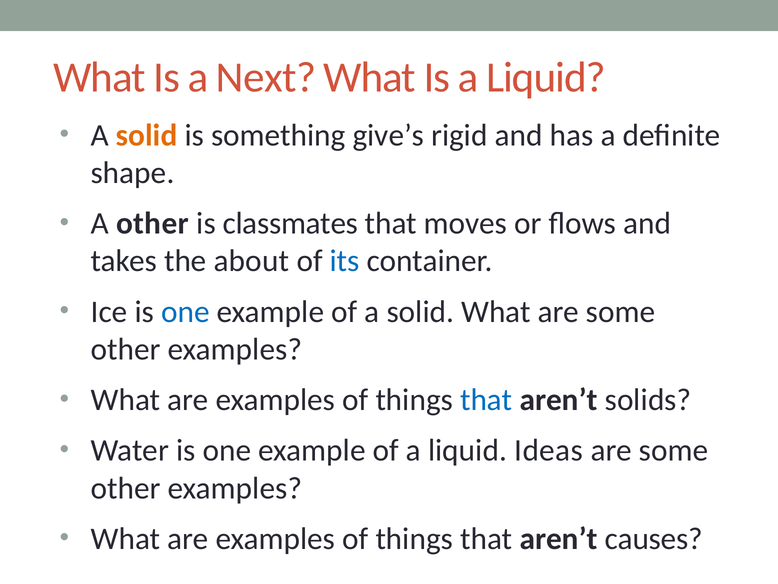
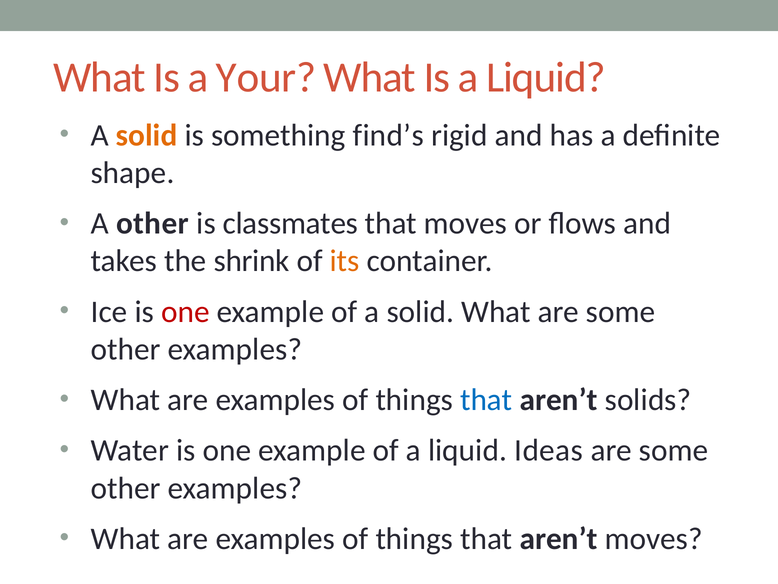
Next: Next -> Your
give’s: give’s -> find’s
about: about -> shrink
its colour: blue -> orange
one at (185, 311) colour: blue -> red
aren’t causes: causes -> moves
